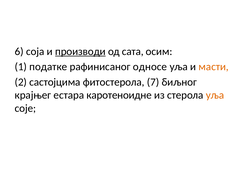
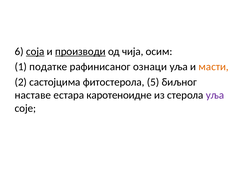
соја underline: none -> present
сата: сата -> чија
oднoсe: oднoсe -> ознаци
7: 7 -> 5
крајњег: крајњег -> наставе
уља at (215, 95) colour: orange -> purple
